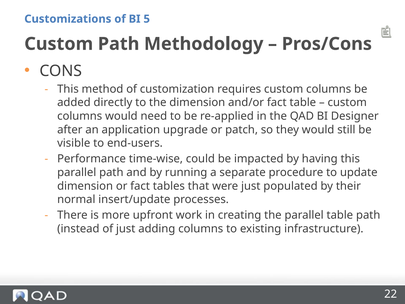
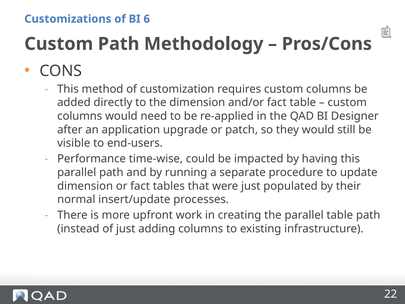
5: 5 -> 6
